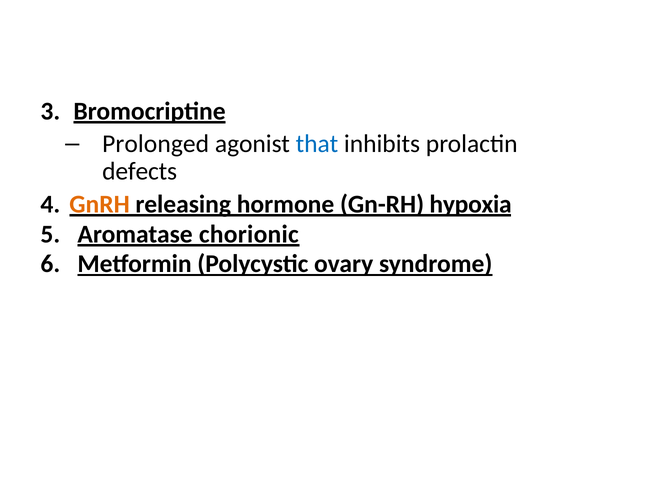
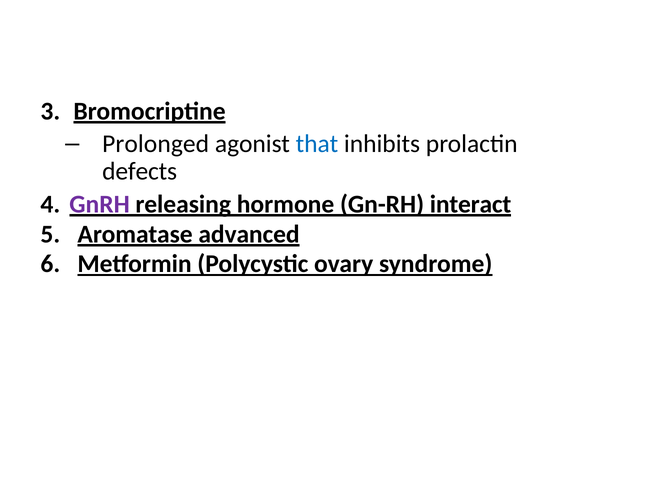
GnRH colour: orange -> purple
hypoxia: hypoxia -> interact
chorionic: chorionic -> advanced
